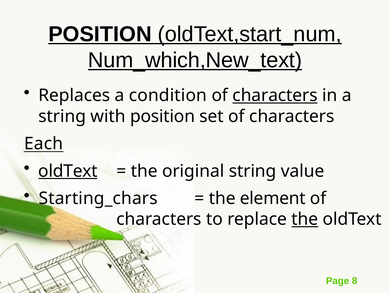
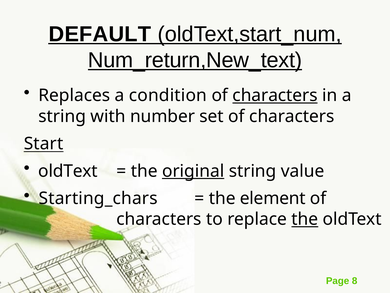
POSITION at (100, 34): POSITION -> DEFAULT
Num_which,New_text: Num_which,New_text -> Num_return,New_text
with position: position -> number
Each: Each -> Start
oldText at (68, 171) underline: present -> none
original underline: none -> present
